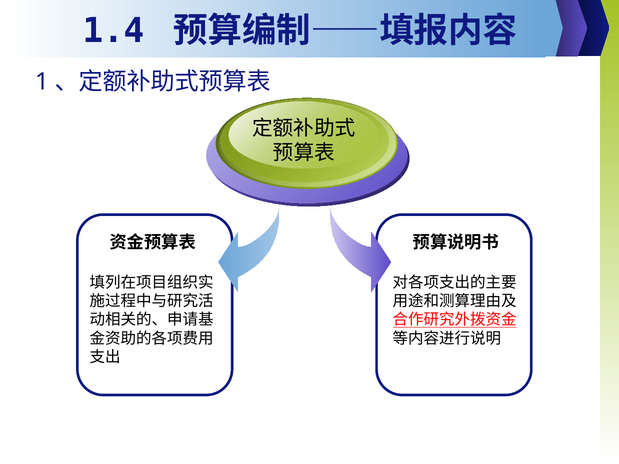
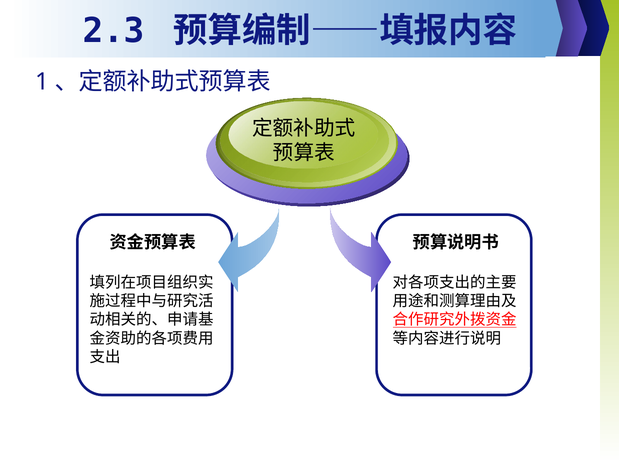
1.4: 1.4 -> 2.3
